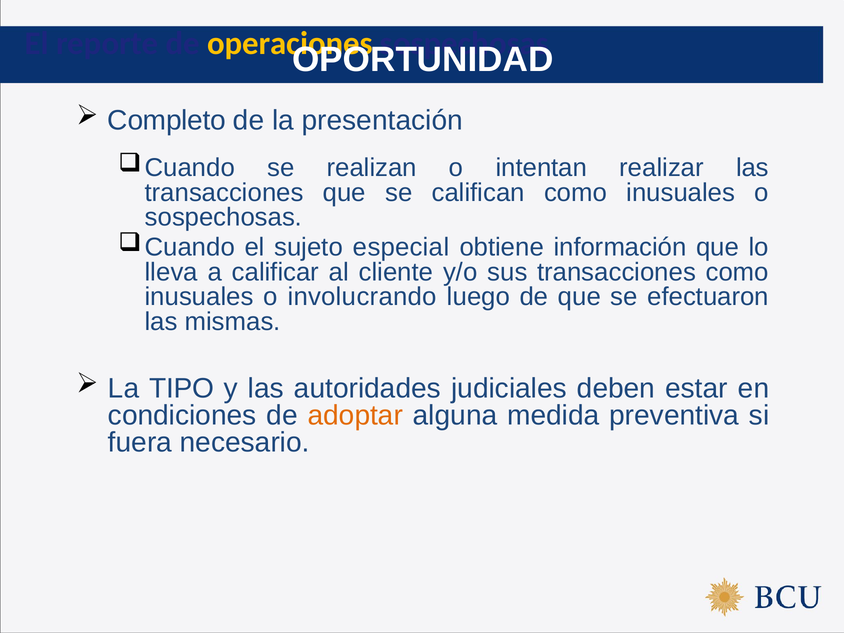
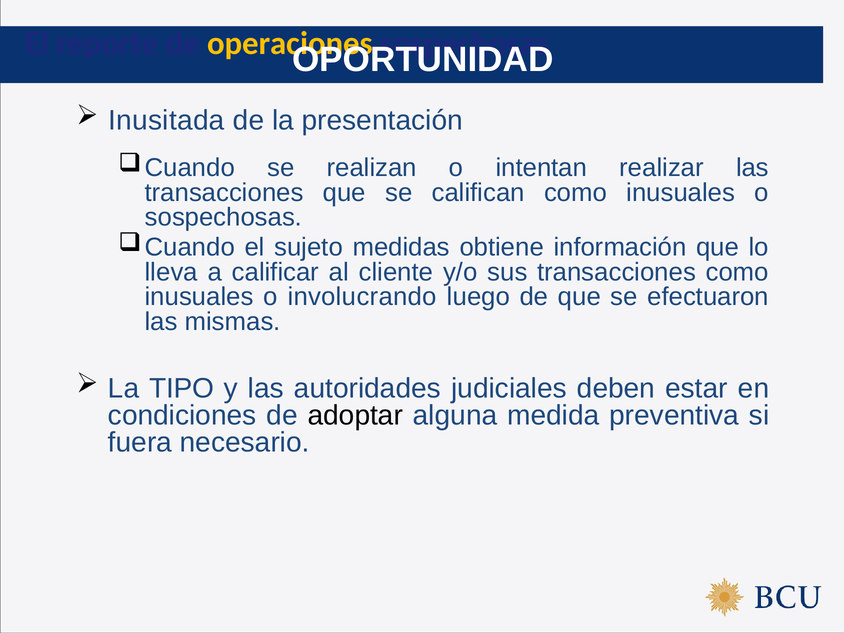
Completo: Completo -> Inusitada
especial: especial -> medidas
adoptar colour: orange -> black
